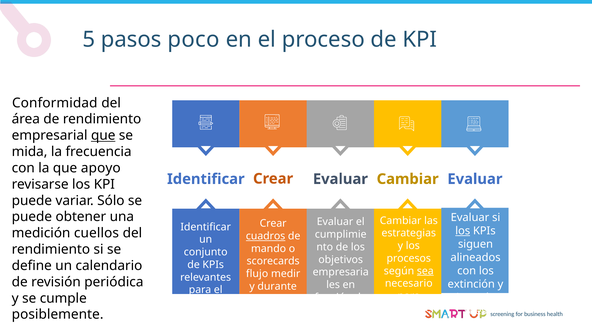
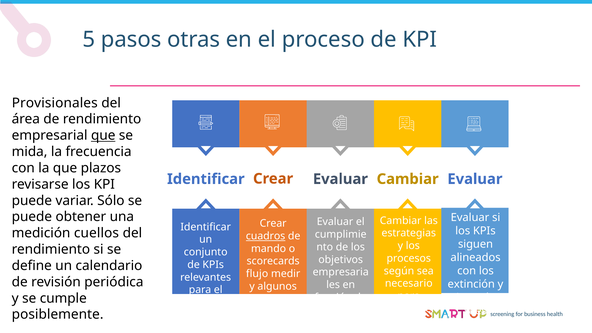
poco: poco -> otras
Conformidad: Conformidad -> Provisionales
apoyo: apoyo -> plazos
los at (463, 231) underline: present -> none
sea underline: present -> none
durante: durante -> algunos
